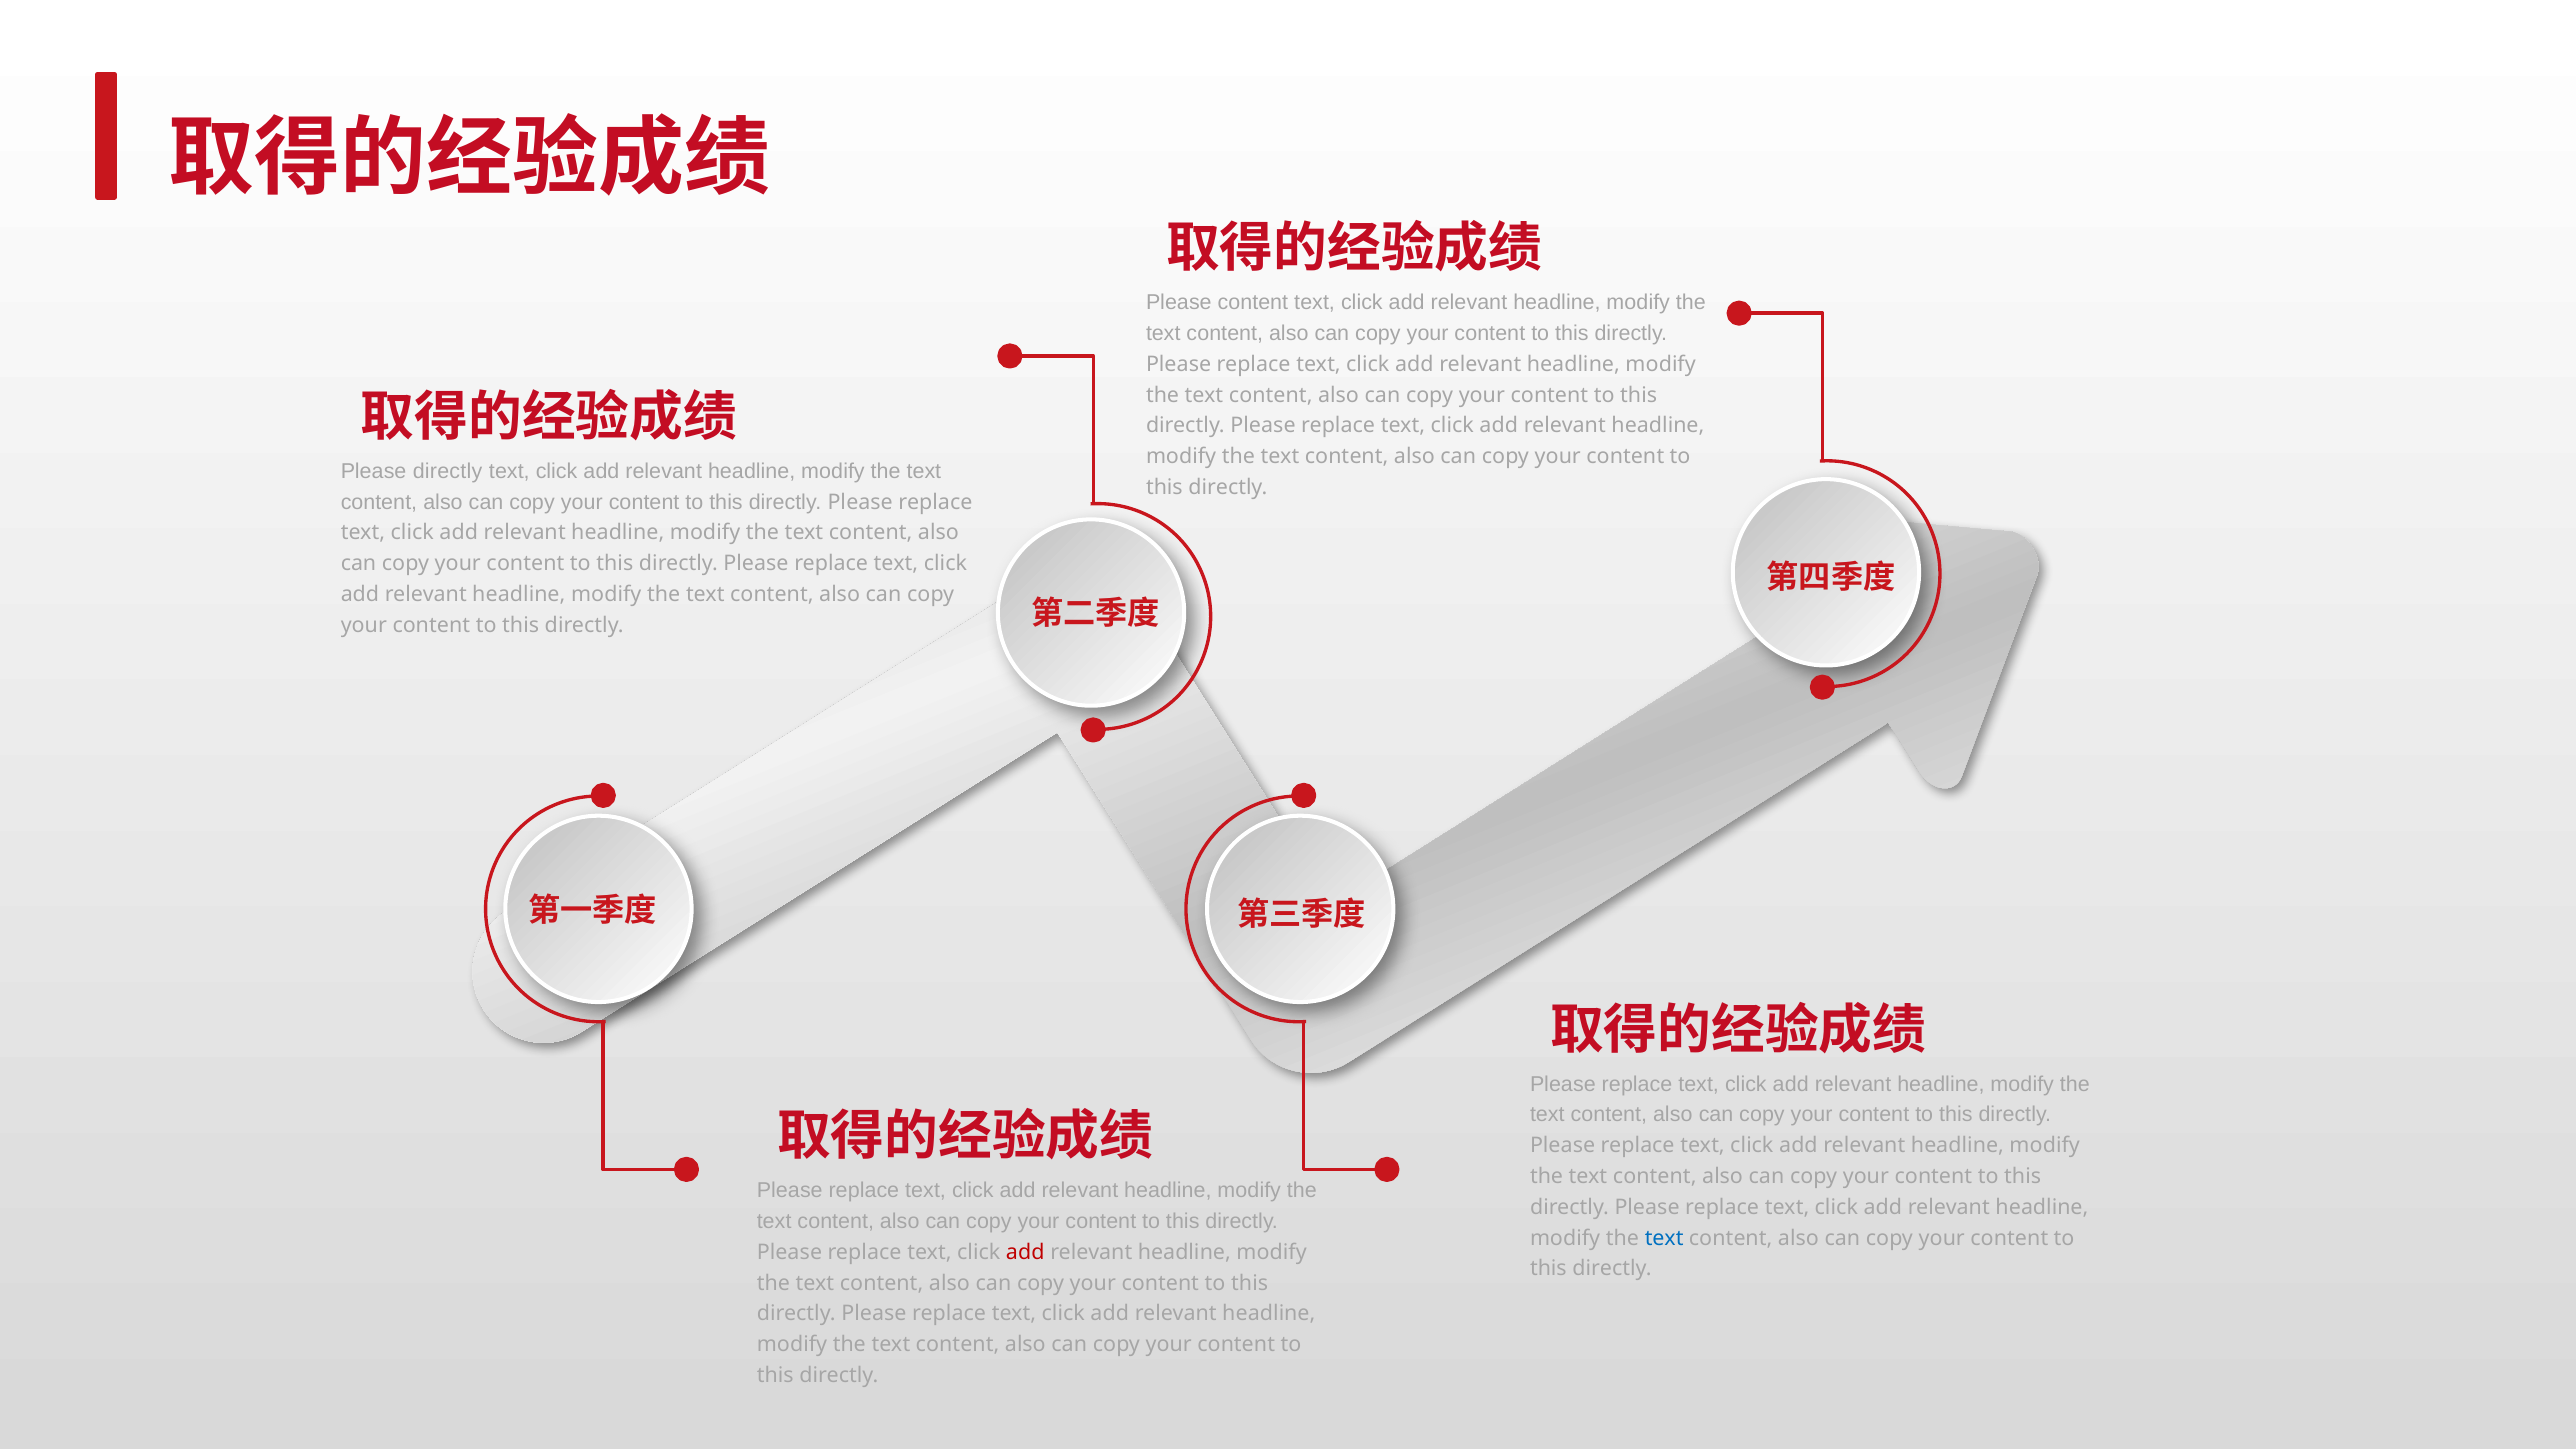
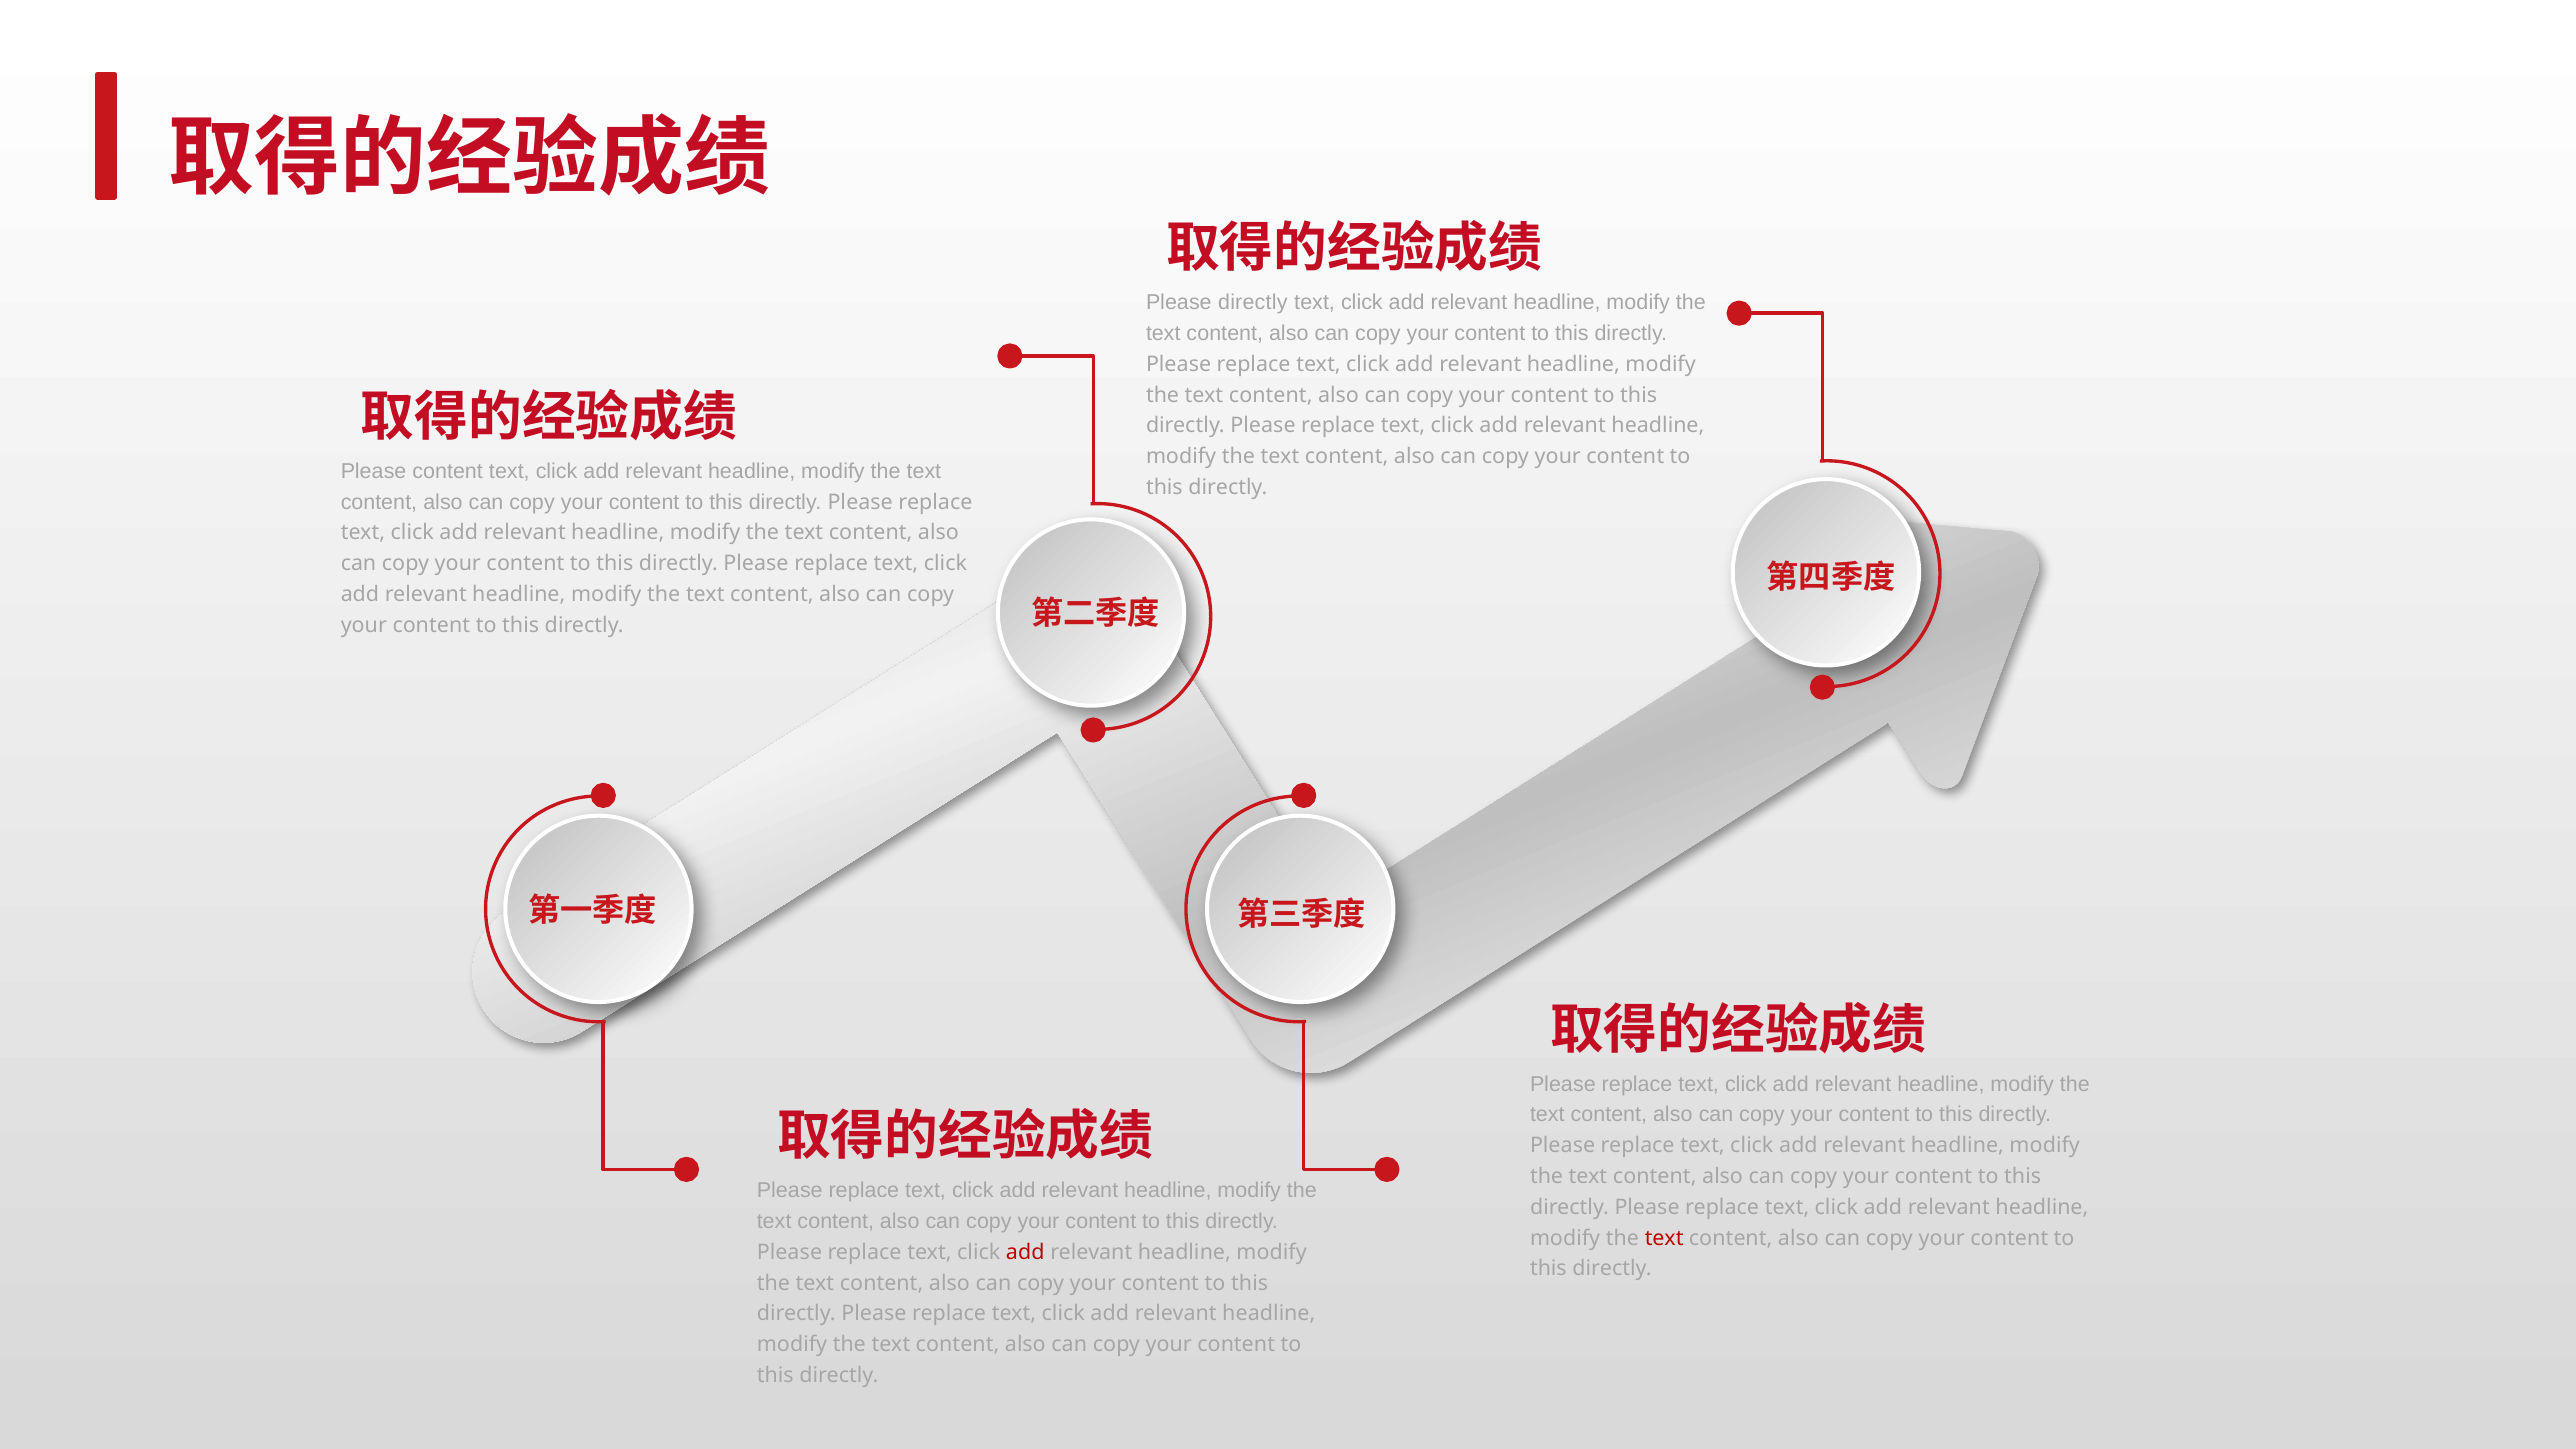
Please content: content -> directly
Please directly: directly -> content
text at (1664, 1238) colour: blue -> red
